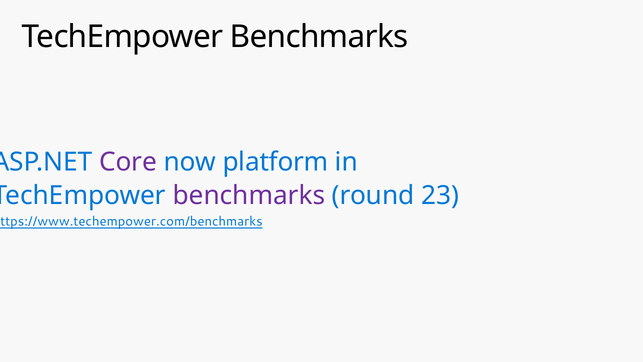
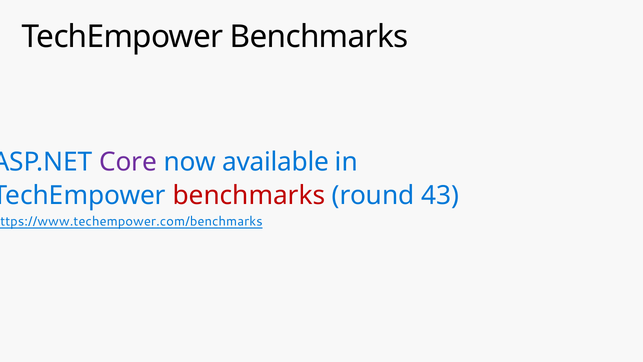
platform: platform -> available
benchmarks at (249, 195) colour: purple -> red
23: 23 -> 43
